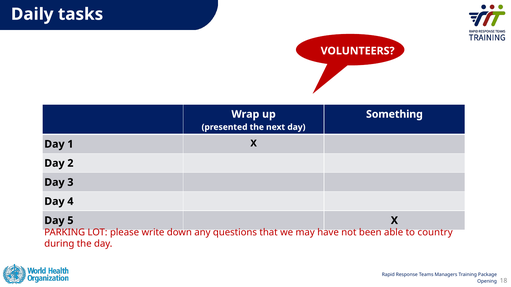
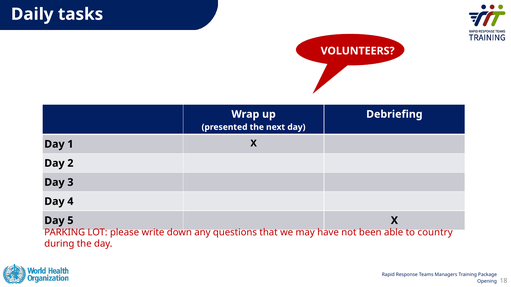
Something: Something -> Debriefing
